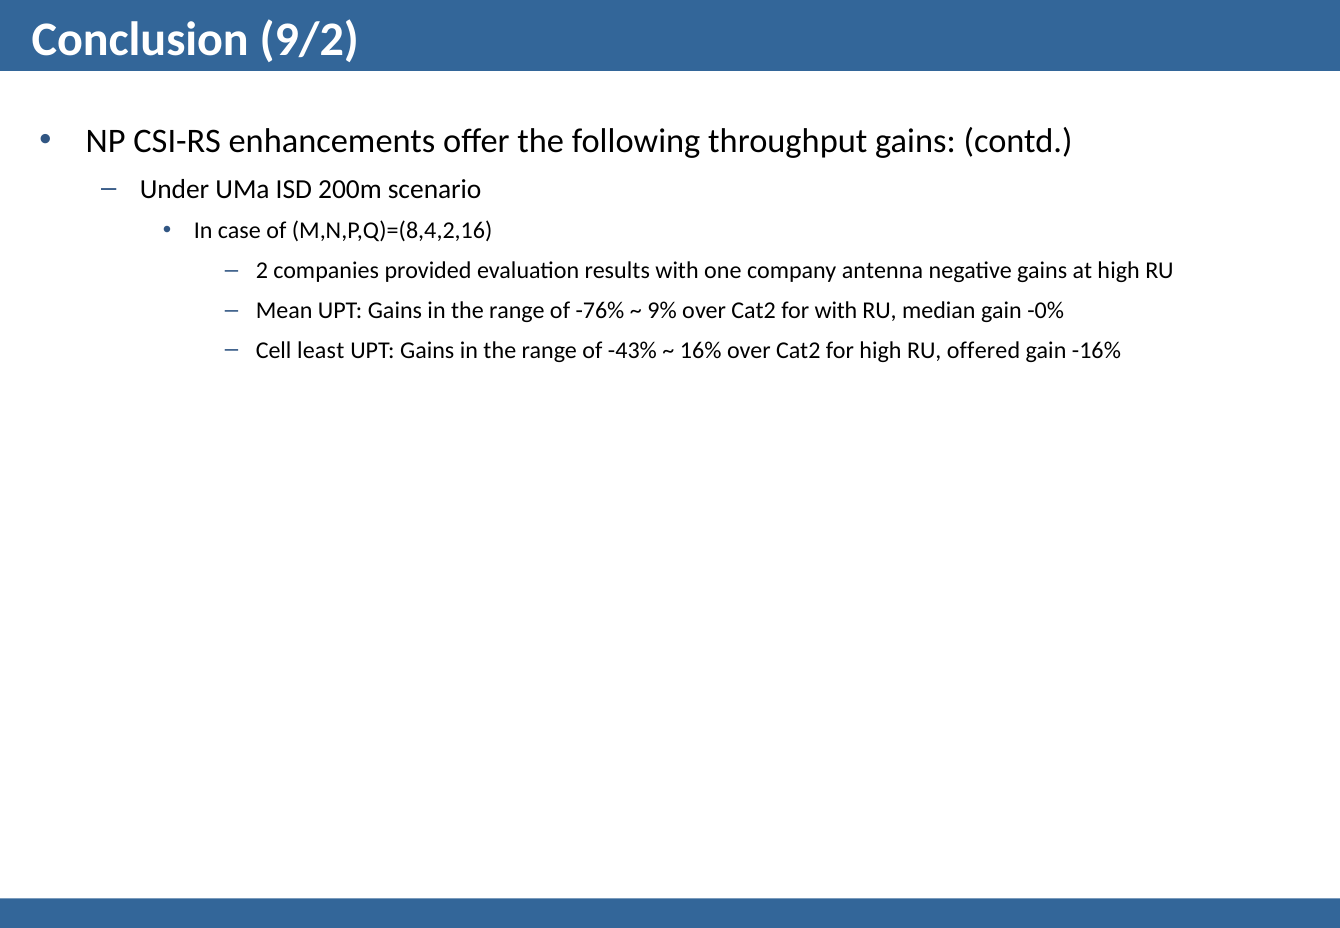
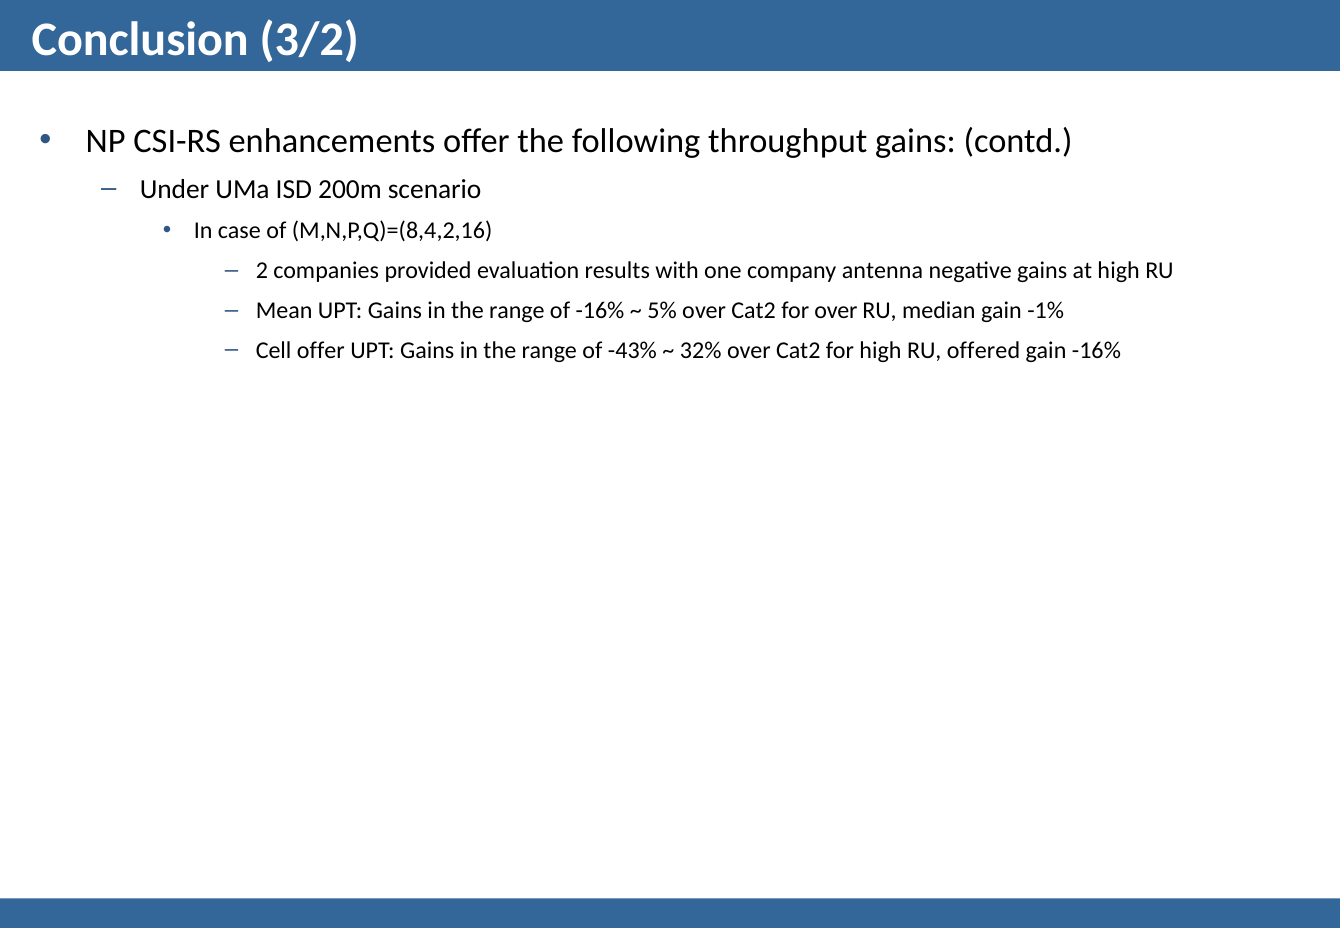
9/2: 9/2 -> 3/2
of -76%: -76% -> -16%
9%: 9% -> 5%
for with: with -> over
-0%: -0% -> -1%
Cell least: least -> offer
16%: 16% -> 32%
